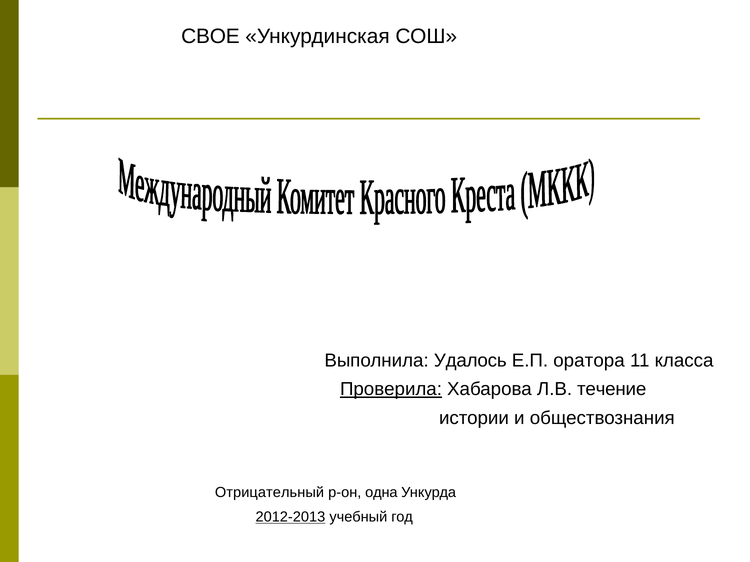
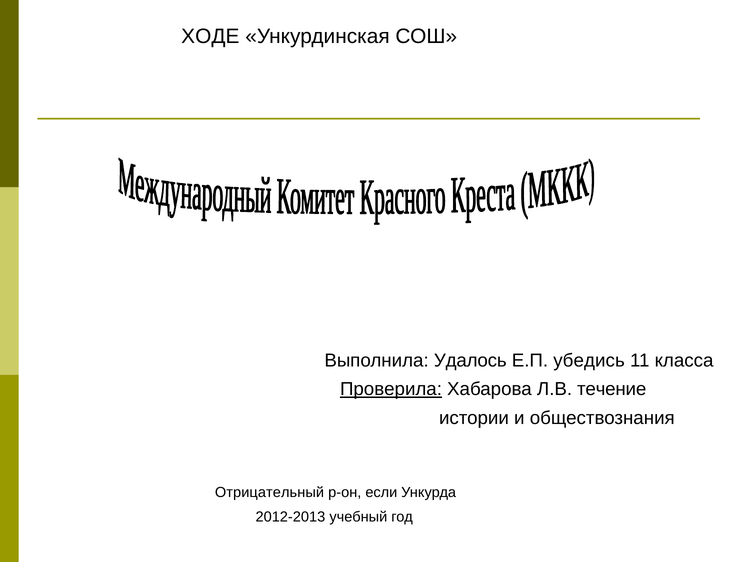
СВОЕ: СВОЕ -> ХОДЕ
оратора: оратора -> убедись
одна: одна -> если
2012-2013 underline: present -> none
